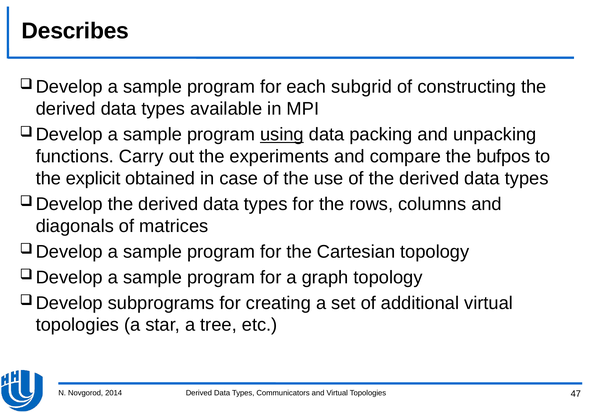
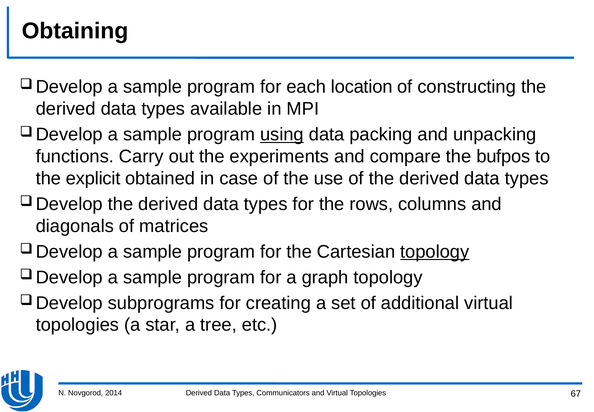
Describes: Describes -> Obtaining
subgrid: subgrid -> location
topology at (435, 251) underline: none -> present
47: 47 -> 67
